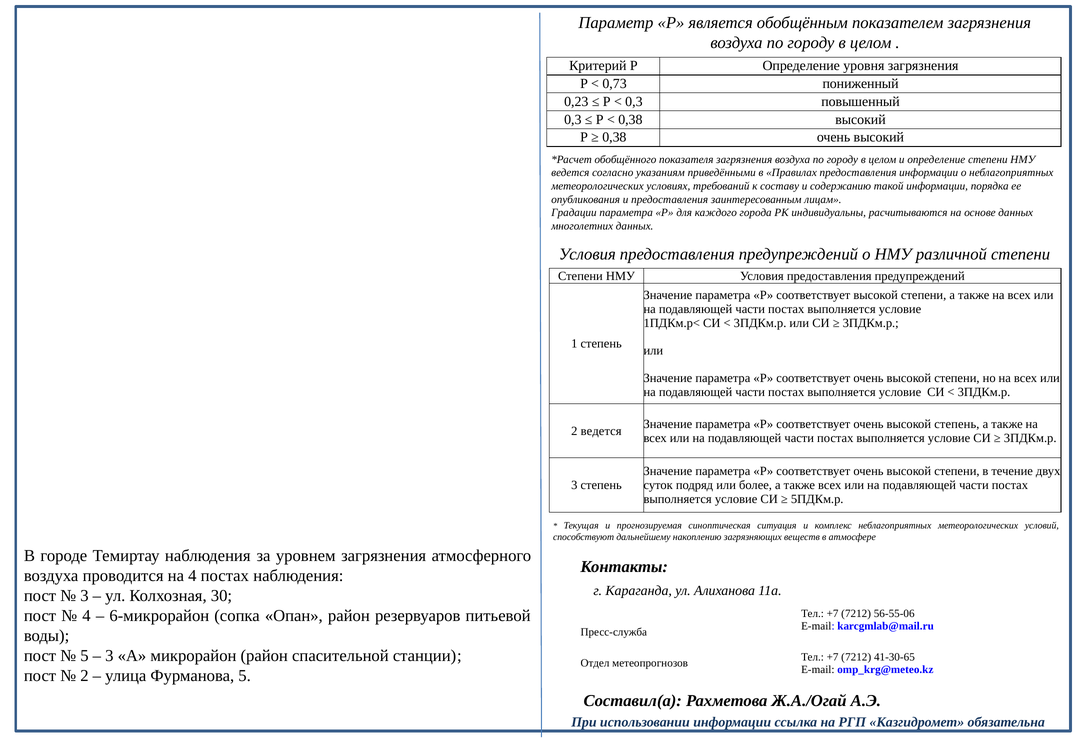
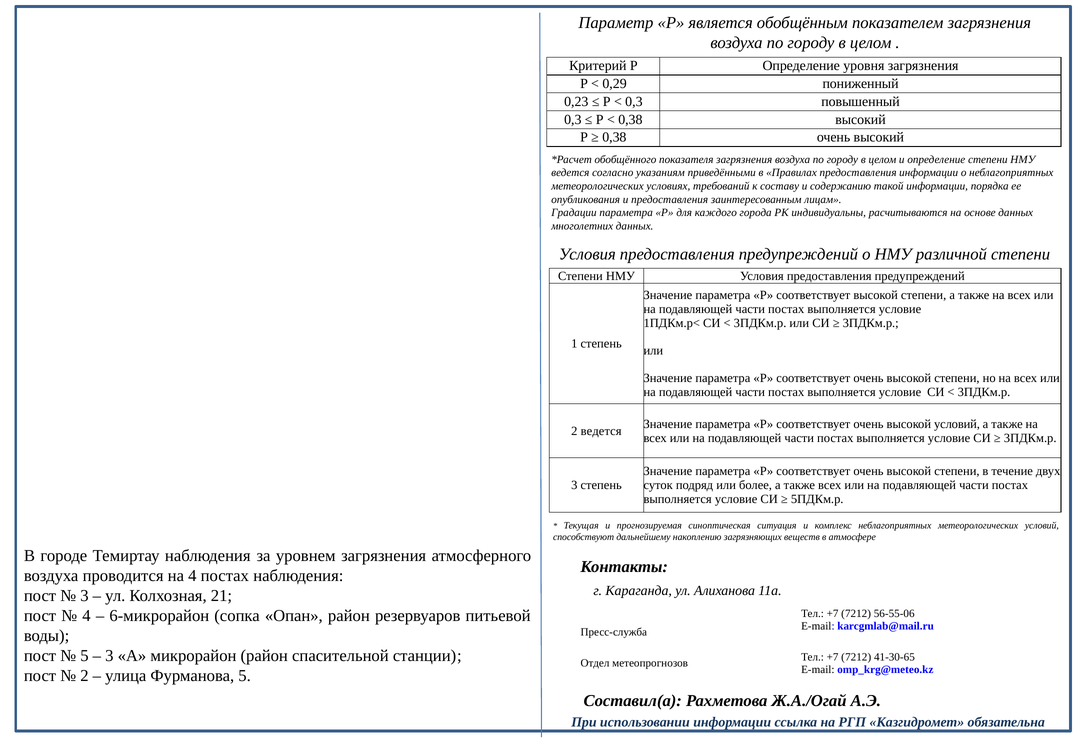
0,73: 0,73 -> 0,29
высокой степень: степень -> условий
30: 30 -> 21
